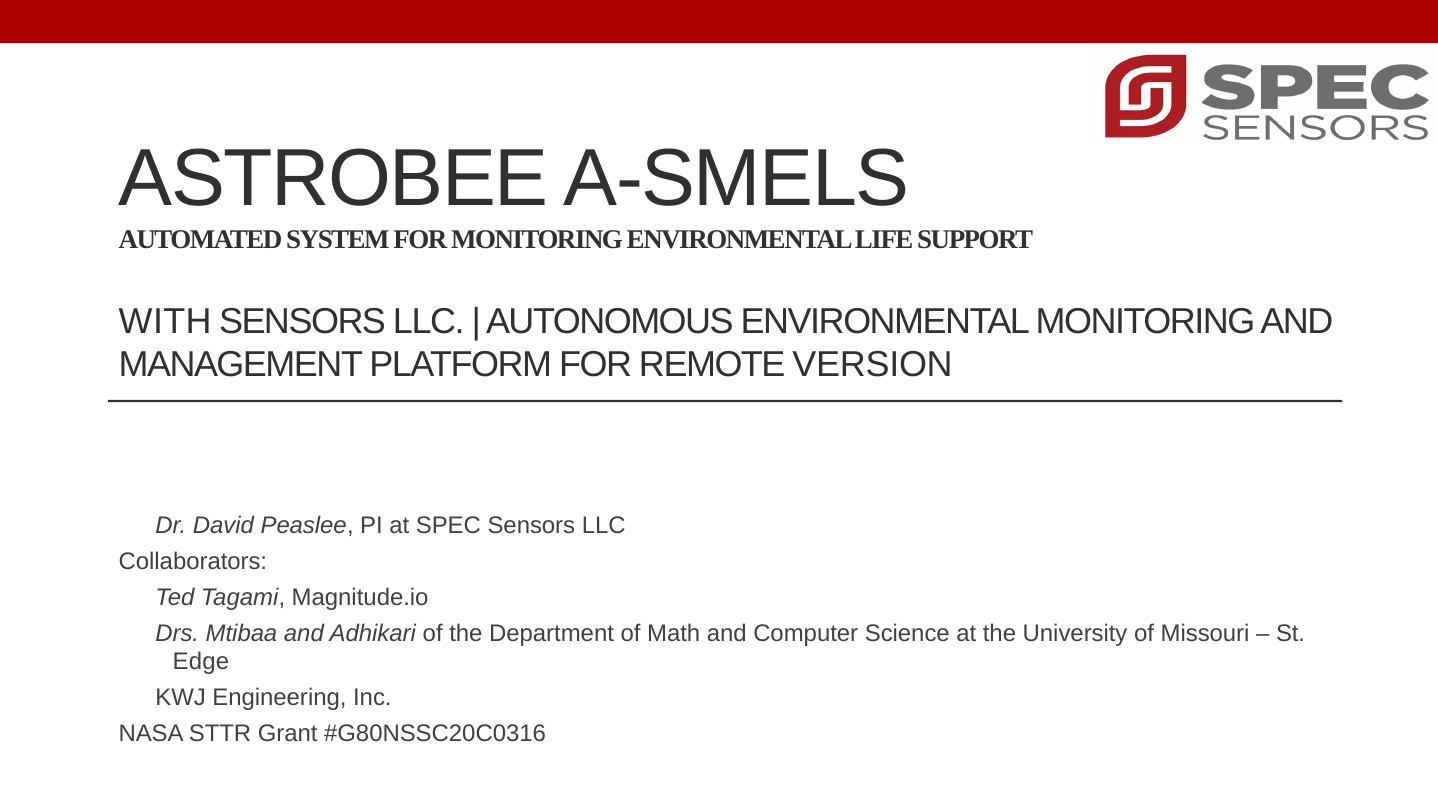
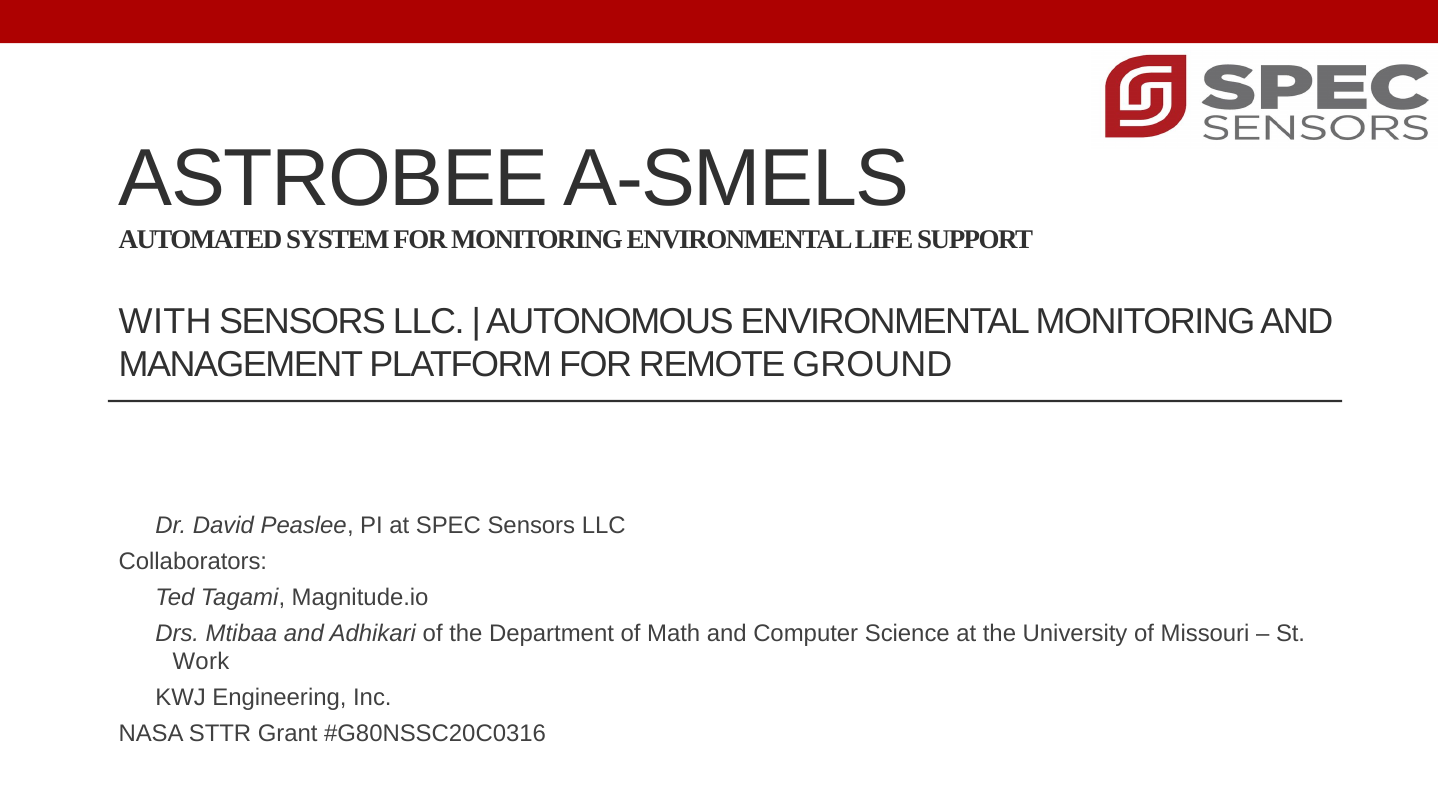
VERSION: VERSION -> GROUND
Edge: Edge -> Work
